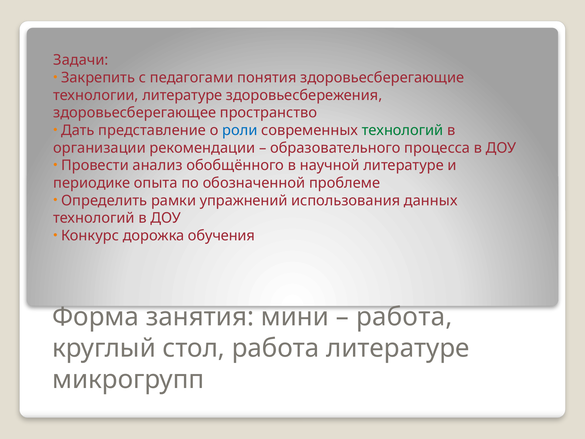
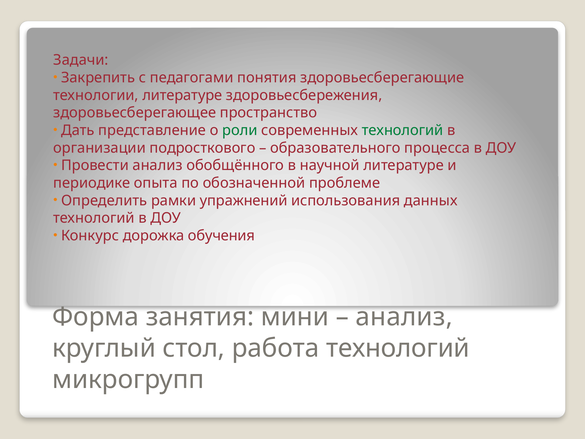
роли colour: blue -> green
рекомендации: рекомендации -> подросткового
работа at (404, 317): работа -> анализ
работа литературе: литературе -> технологий
